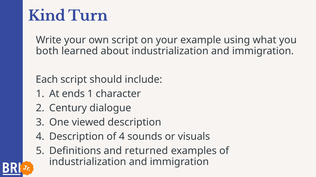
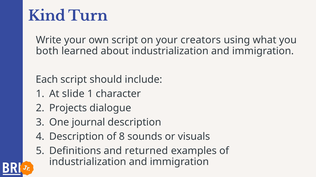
example: example -> creators
ends: ends -> slide
Century: Century -> Projects
viewed: viewed -> journal
of 4: 4 -> 8
